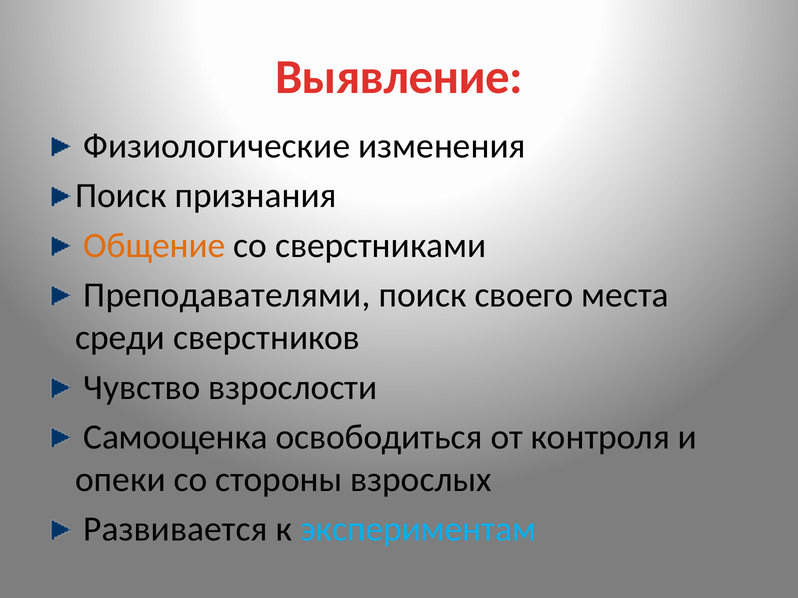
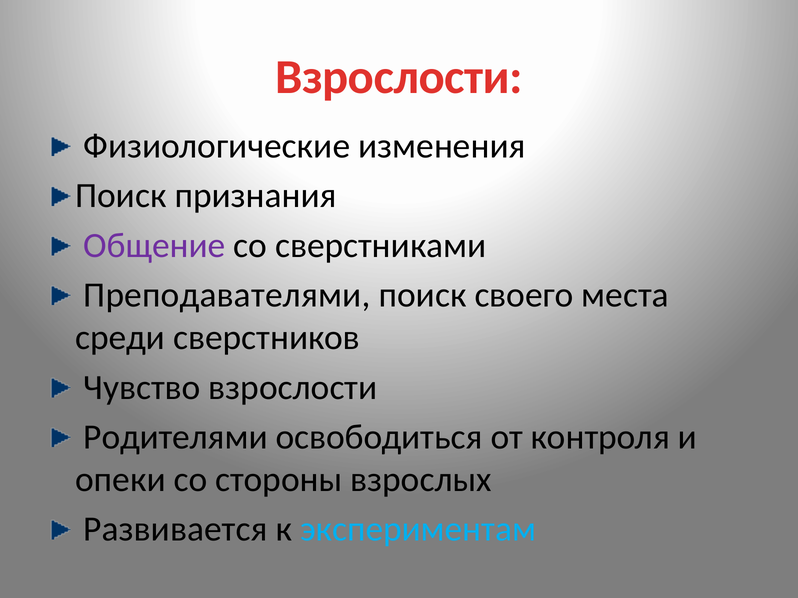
Выявление at (399, 77): Выявление -> Взрослости
Общение colour: orange -> purple
Самооценка: Самооценка -> Родителями
